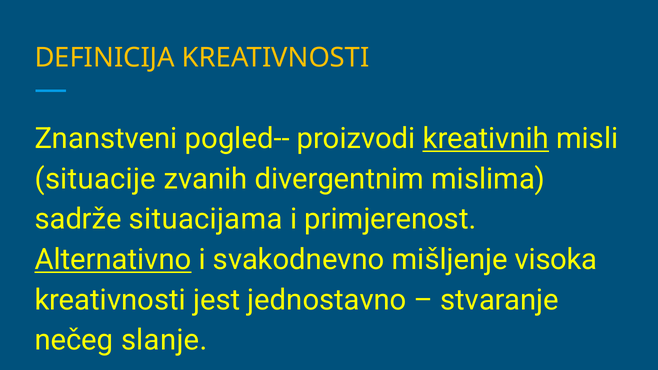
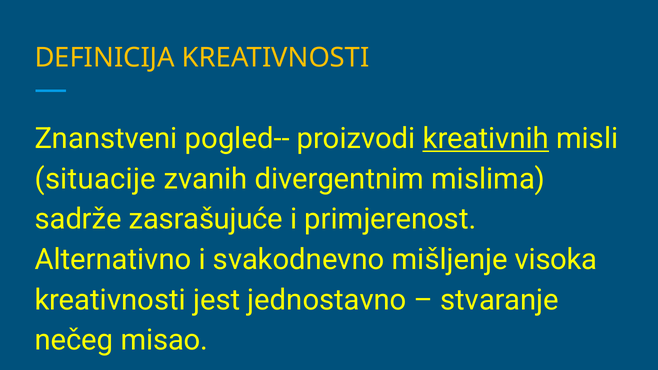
situacijama: situacijama -> zasrašujuće
Alternativno underline: present -> none
slanje: slanje -> misao
